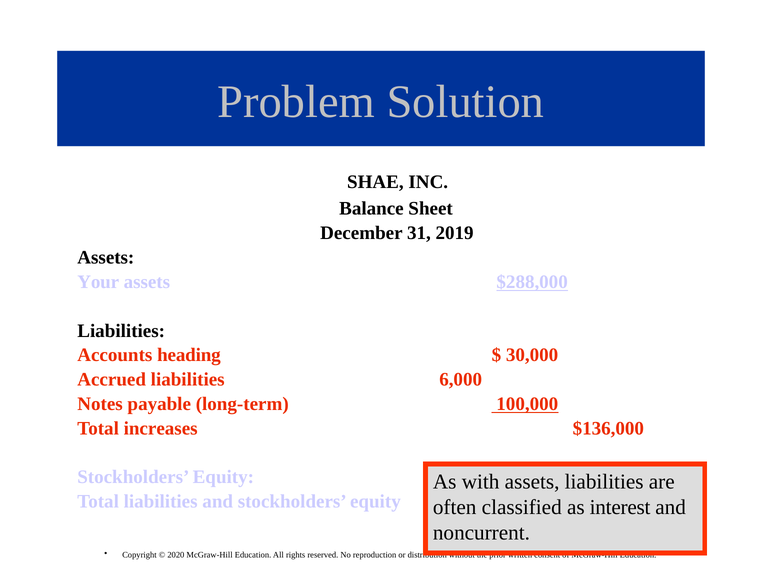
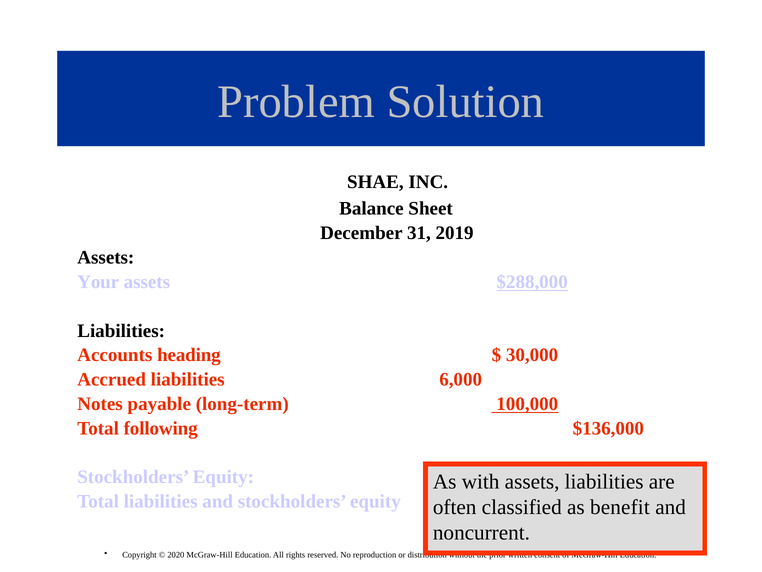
increases: increases -> following
interest: interest -> benefit
